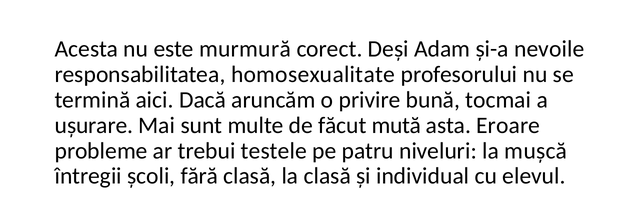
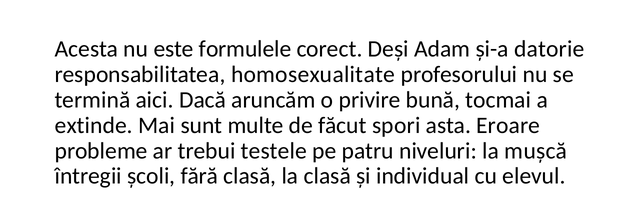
murmură: murmură -> formulele
nevoile: nevoile -> datorie
ușurare: ușurare -> extinde
mută: mută -> spori
